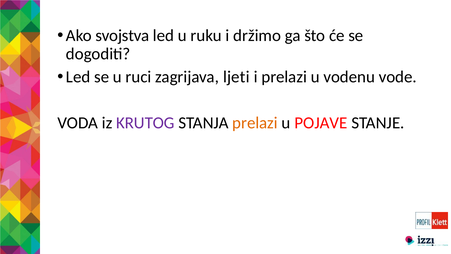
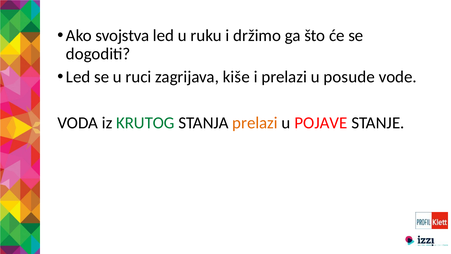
ljeti: ljeti -> kiše
vodenu: vodenu -> posude
KRUTOG colour: purple -> green
